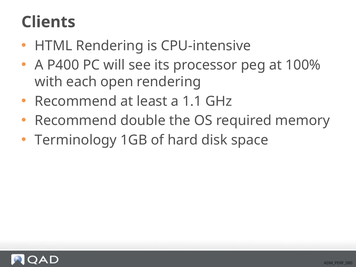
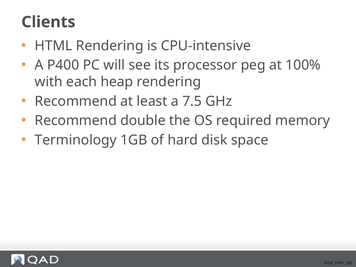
open: open -> heap
1.1: 1.1 -> 7.5
